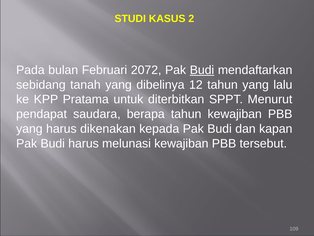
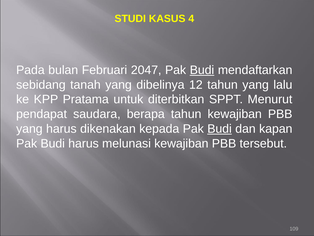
2: 2 -> 4
2072: 2072 -> 2047
Budi at (220, 129) underline: none -> present
